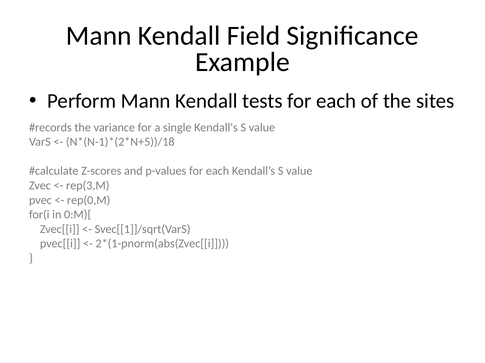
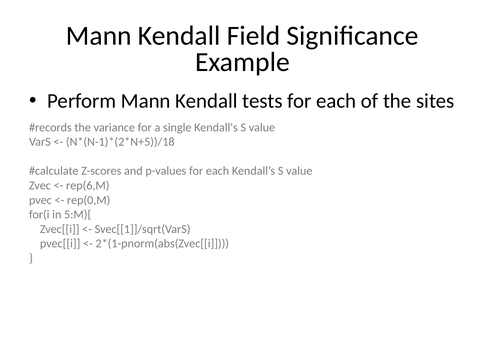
rep(3,M: rep(3,M -> rep(6,M
0:M){: 0:M){ -> 5:M){
